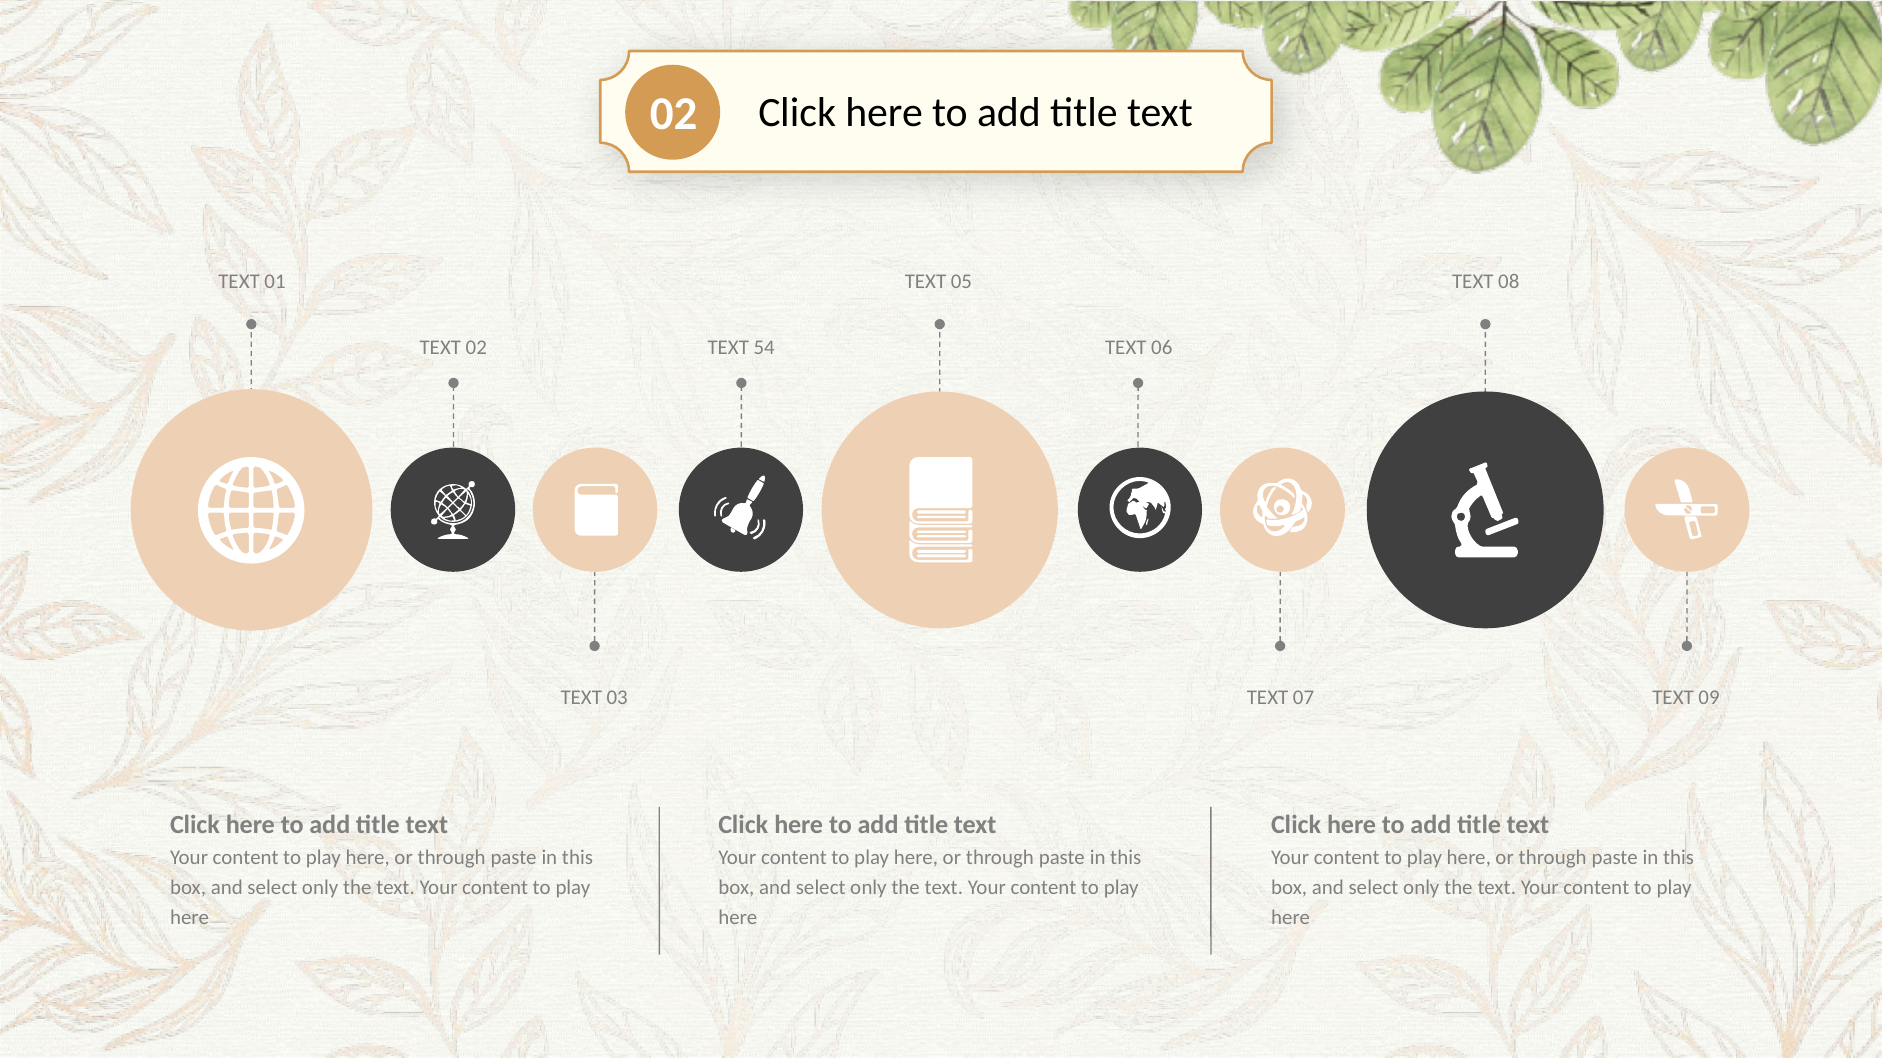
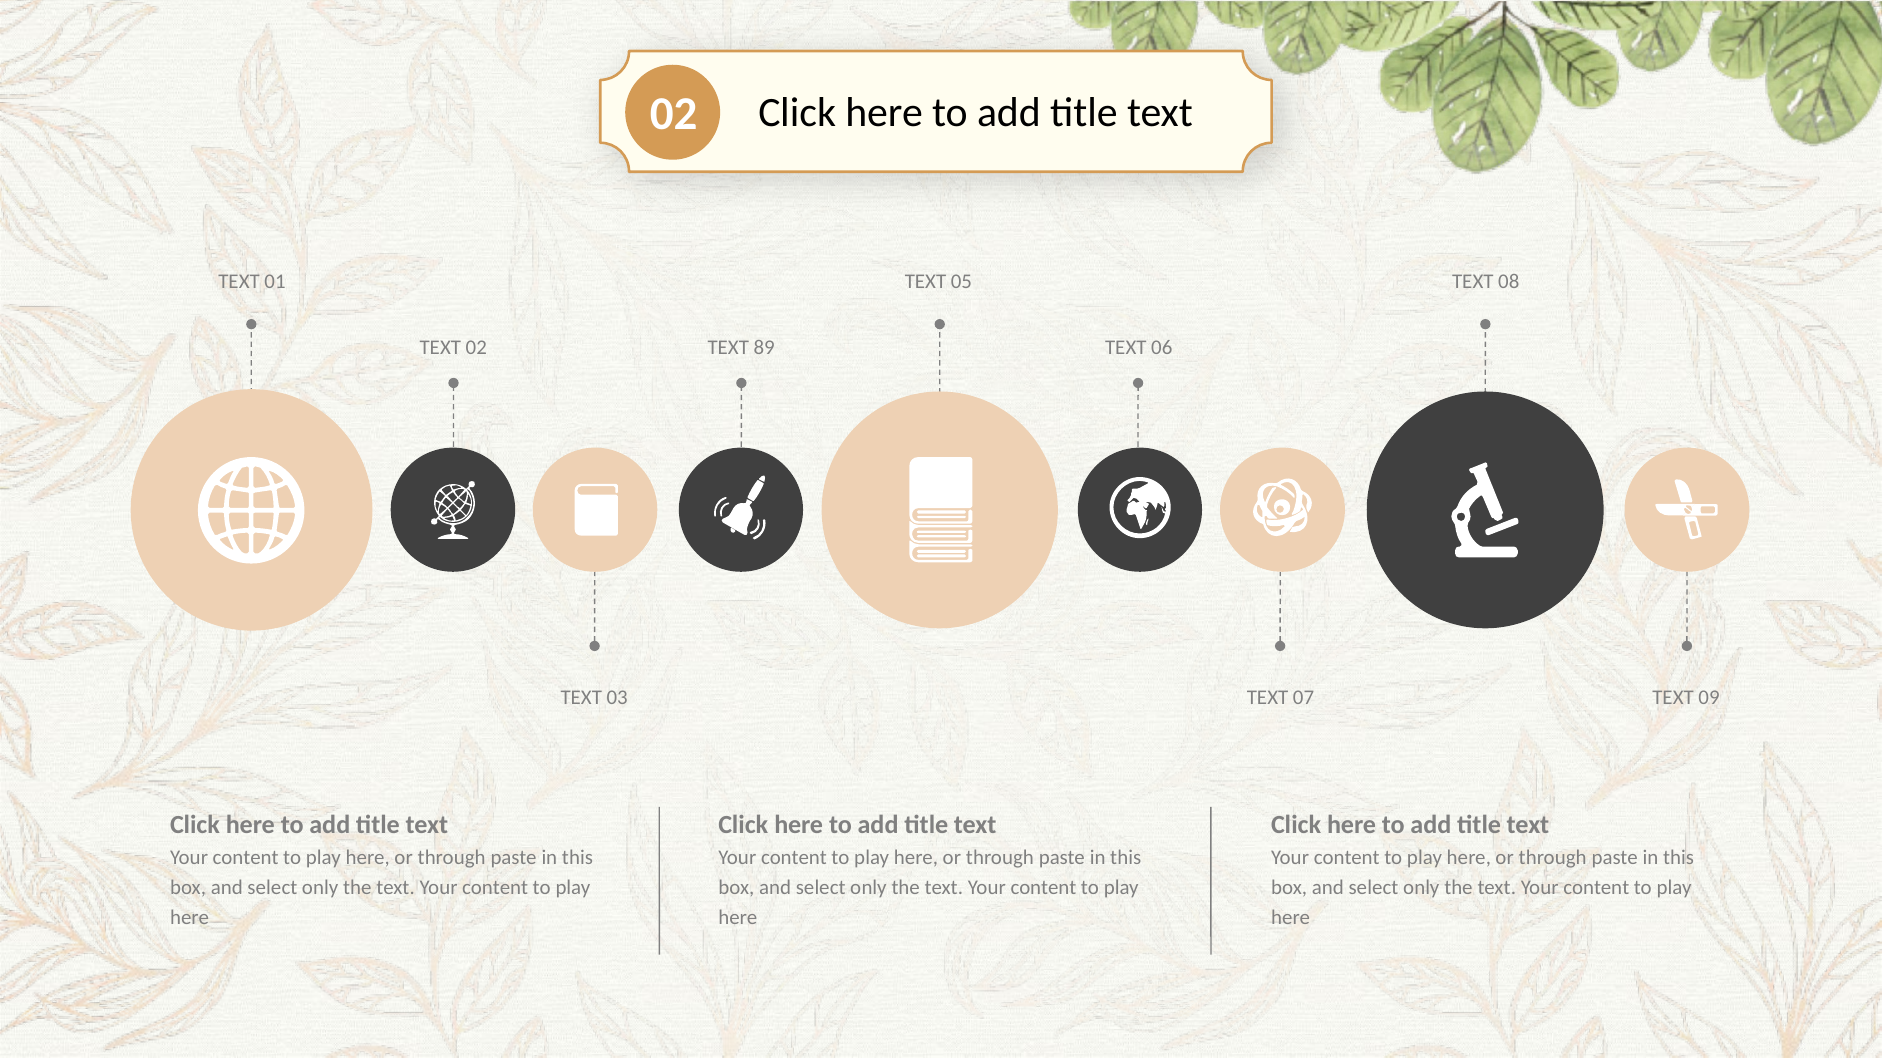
54: 54 -> 89
